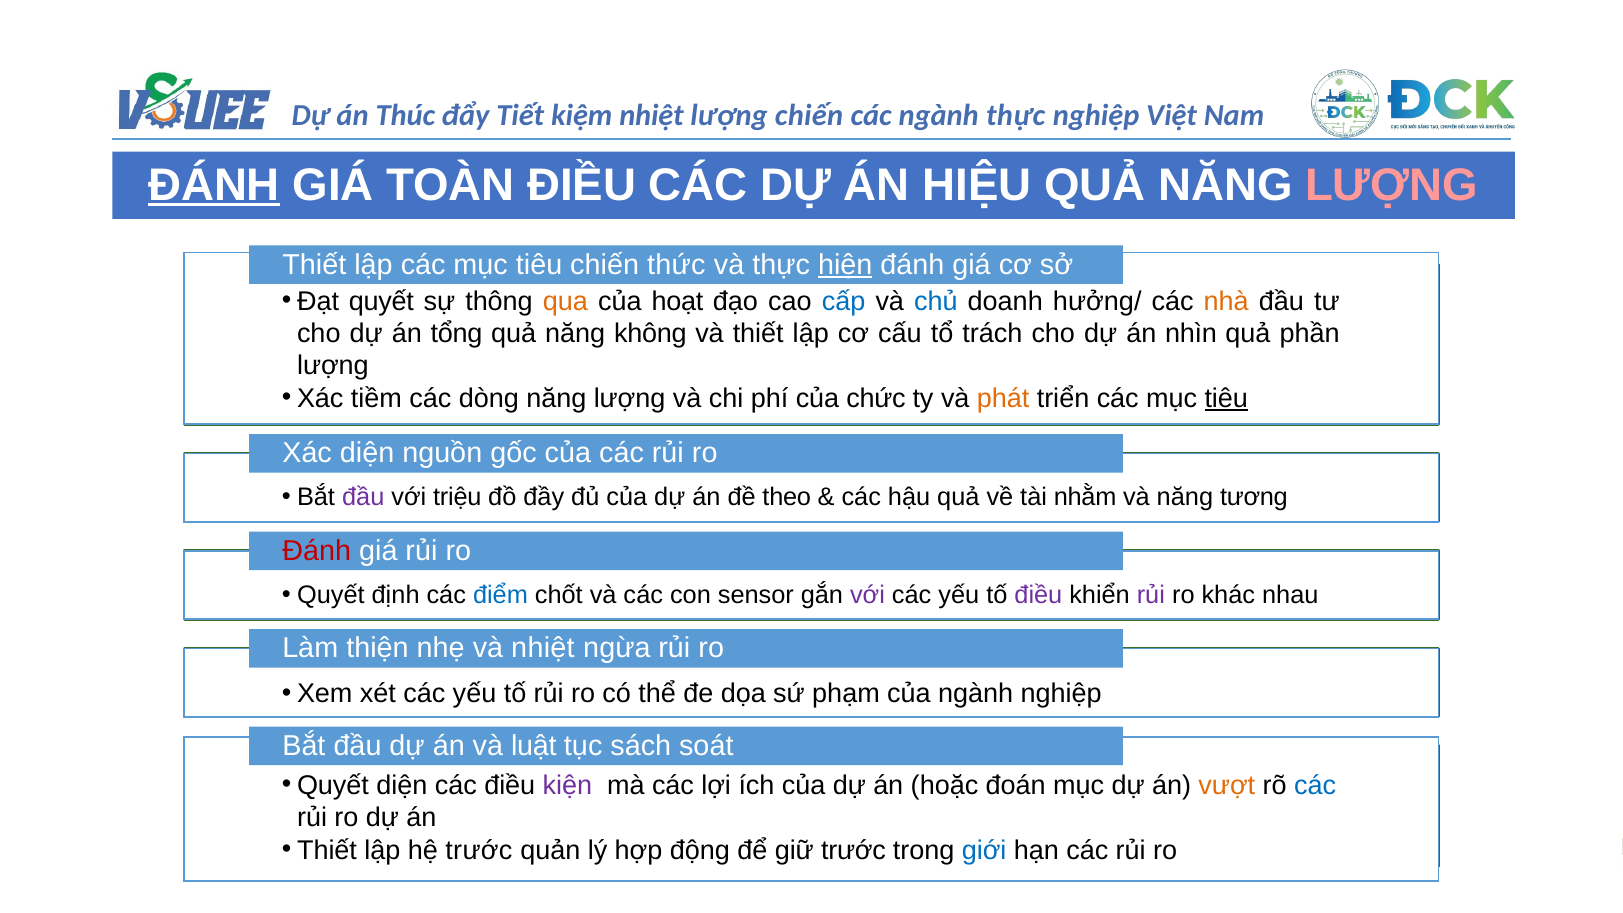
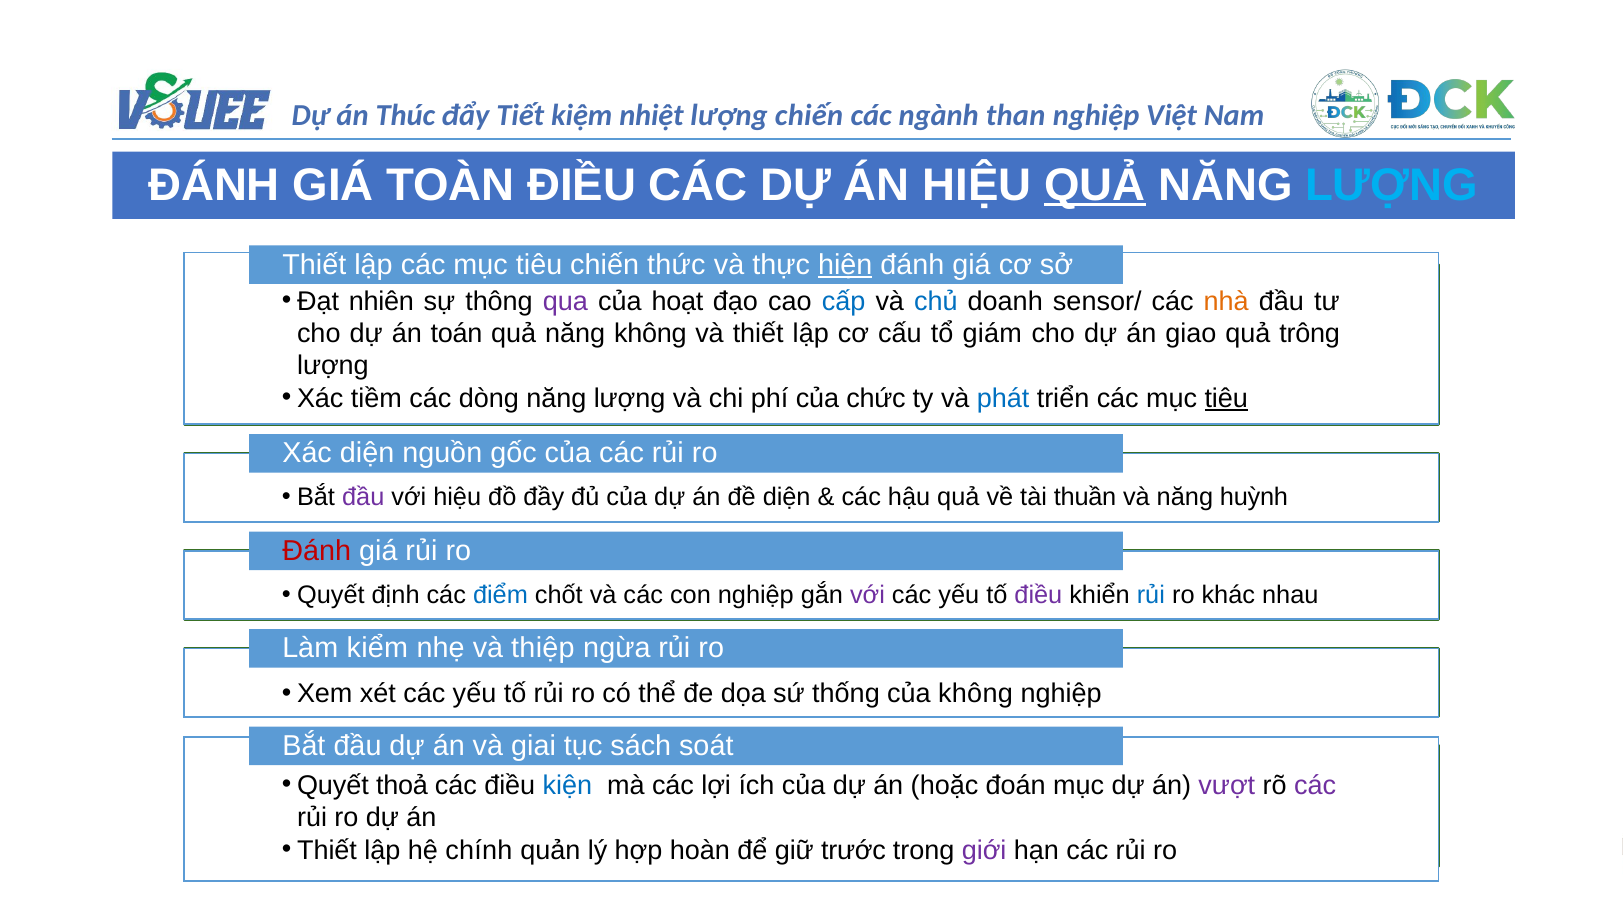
thực at (1016, 115): thực -> than
ĐÁNH at (214, 185) underline: present -> none
QUẢ at (1095, 185) underline: none -> present
LƯỢNG at (1392, 185) colour: pink -> light blue
Đạt quyết: quyết -> nhiên
qua colour: orange -> purple
hưởng/: hưởng/ -> sensor/
tổng: tổng -> toán
trách: trách -> giám
nhìn: nhìn -> giao
phần: phần -> trông
phát colour: orange -> blue
với triệu: triệu -> hiệu
đề theo: theo -> diện
nhằm: nhằm -> thuần
tương: tương -> huỳnh
con sensor: sensor -> nghiệp
rủi at (1151, 595) colour: purple -> blue
thiện: thiện -> kiểm
và nhiệt: nhiệt -> thiệp
phạm: phạm -> thống
của ngành: ngành -> không
luật: luật -> giai
Quyết diện: diện -> thoả
kiện colour: purple -> blue
vượt colour: orange -> purple
các at (1315, 785) colour: blue -> purple
hệ trước: trước -> chính
động: động -> hoàn
giới colour: blue -> purple
